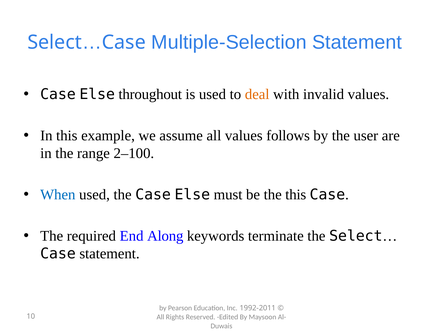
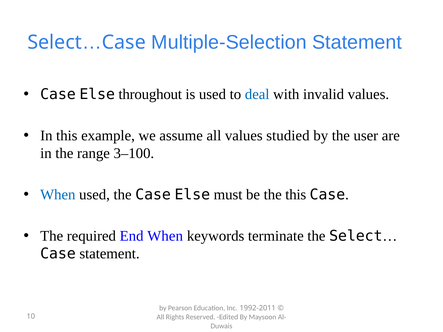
deal colour: orange -> blue
follows: follows -> studied
2–100: 2–100 -> 3–100
End Along: Along -> When
